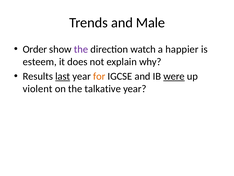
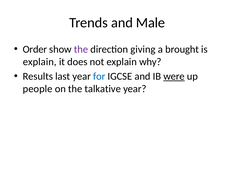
watch: watch -> giving
happier: happier -> brought
esteem at (40, 62): esteem -> explain
last underline: present -> none
for colour: orange -> blue
violent: violent -> people
